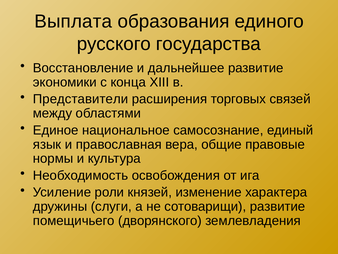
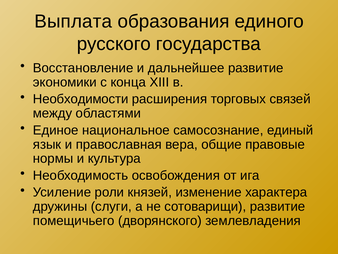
Представители: Представители -> Необходимости
